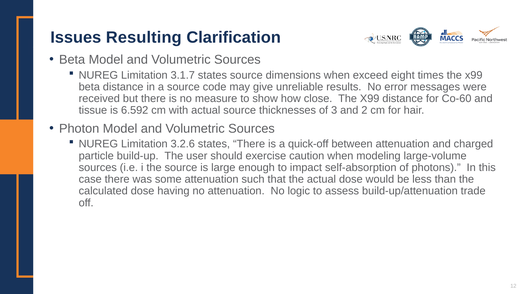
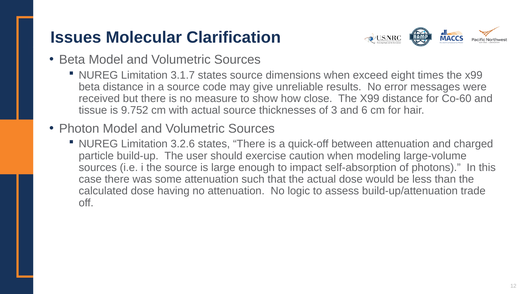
Resulting: Resulting -> Molecular
6.592: 6.592 -> 9.752
2: 2 -> 6
